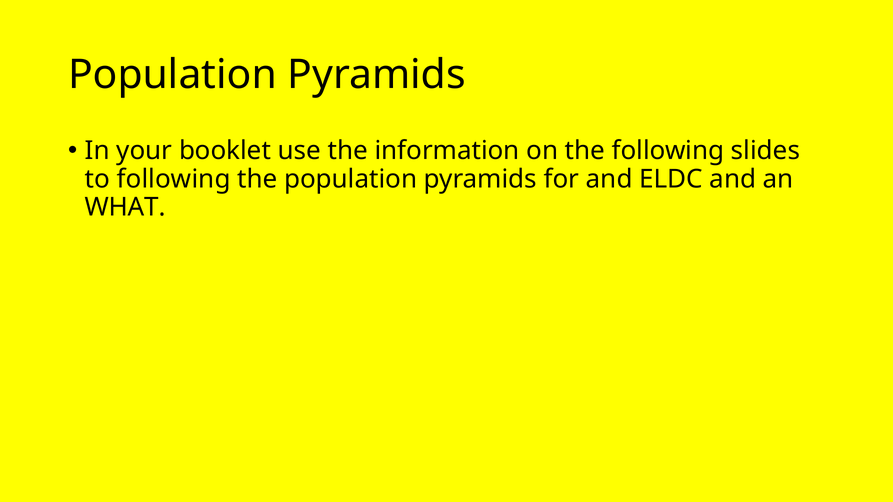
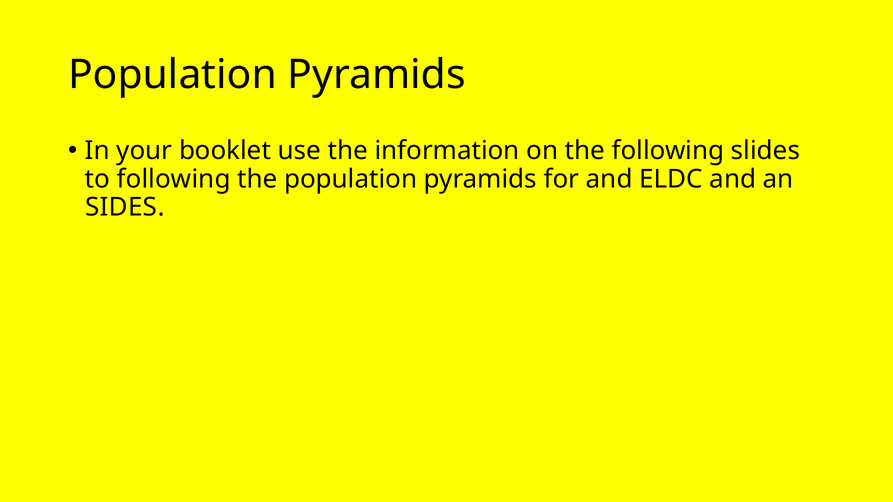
WHAT: WHAT -> SIDES
